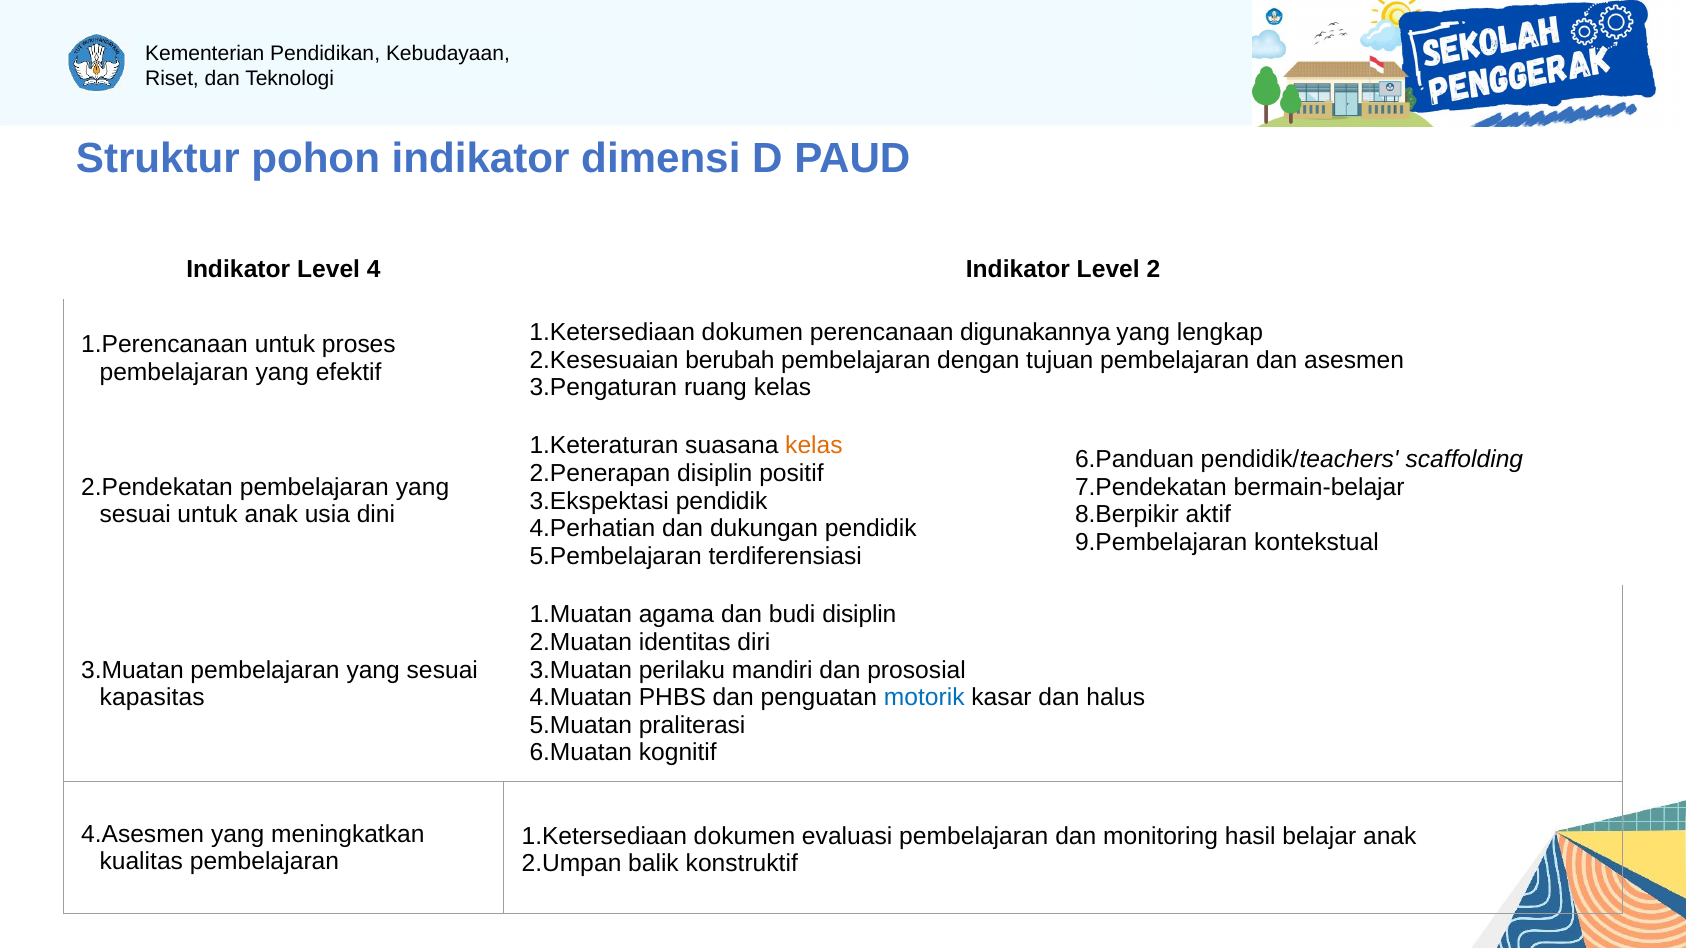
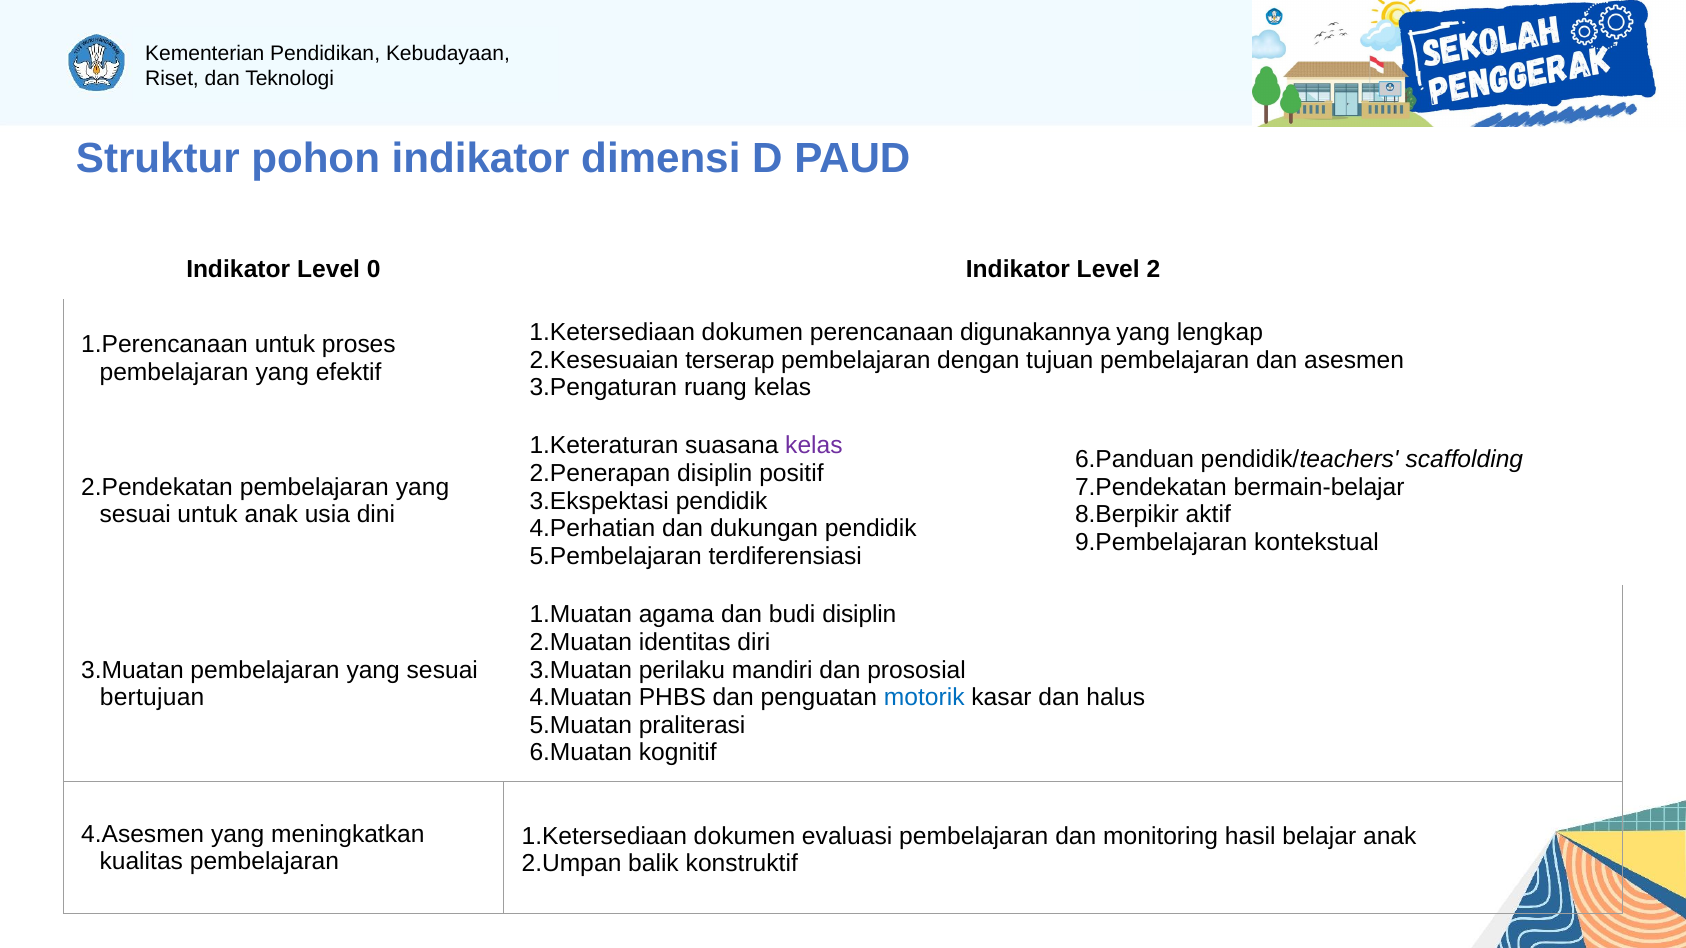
4: 4 -> 0
berubah: berubah -> terserap
kelas at (814, 446) colour: orange -> purple
kapasitas: kapasitas -> bertujuan
